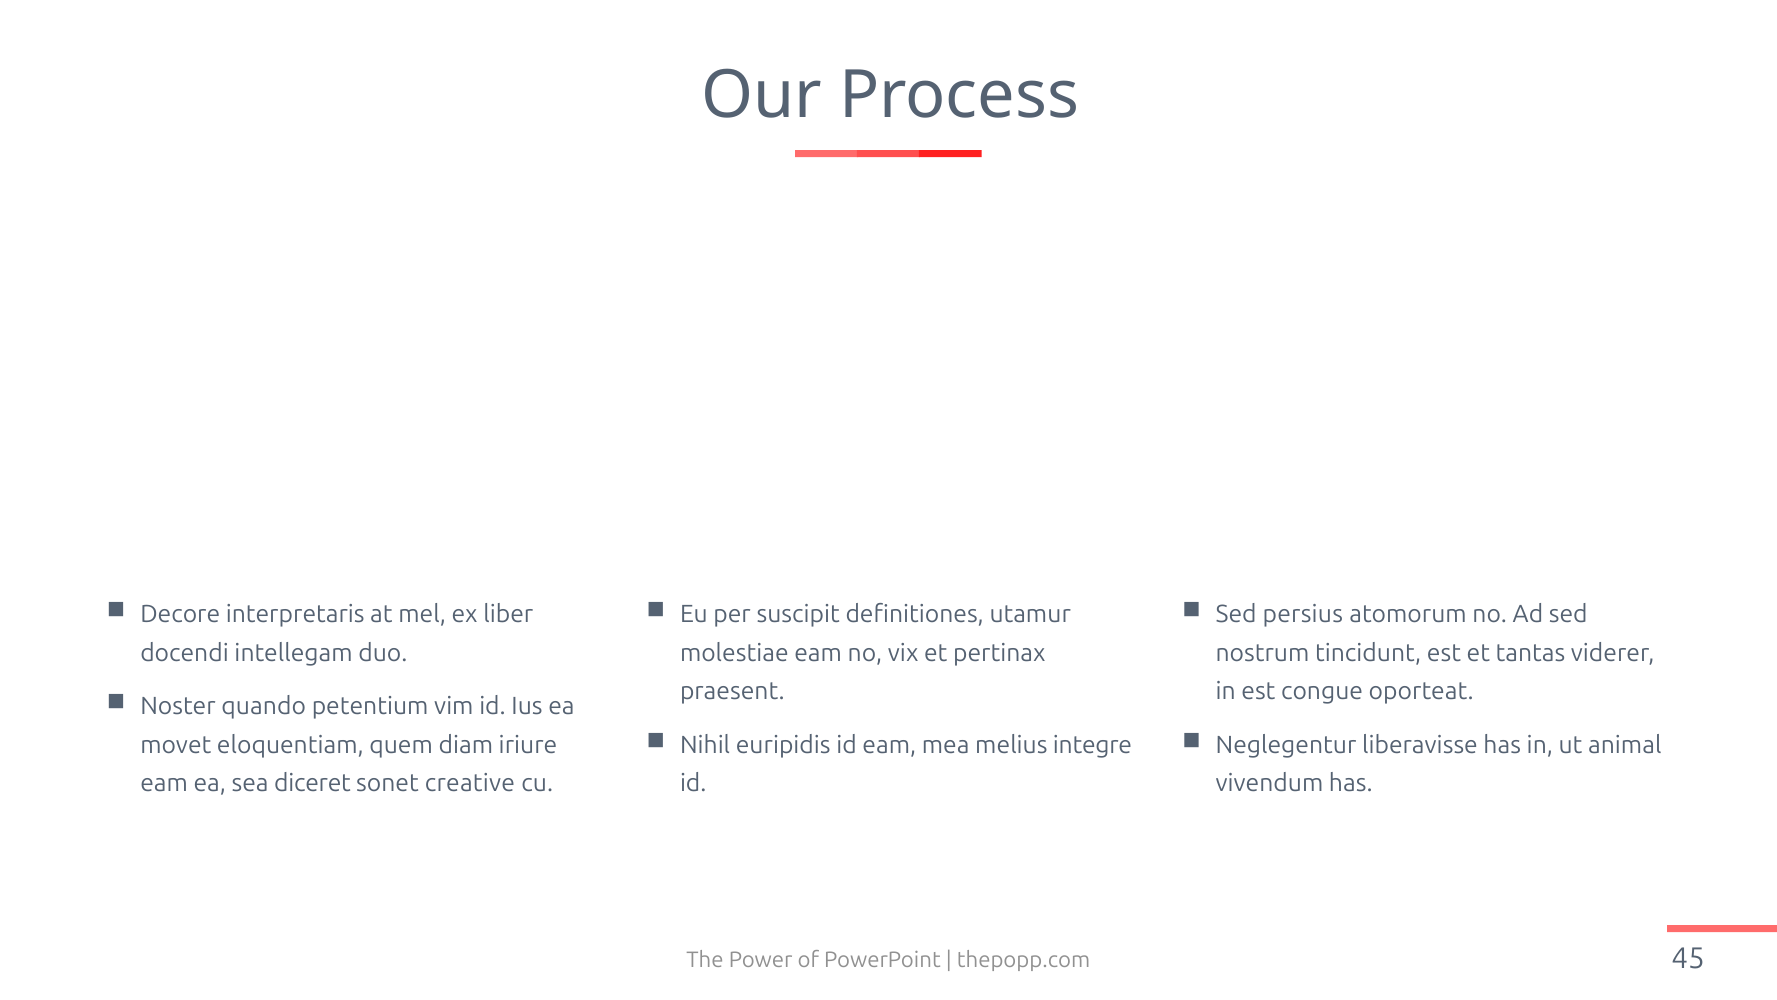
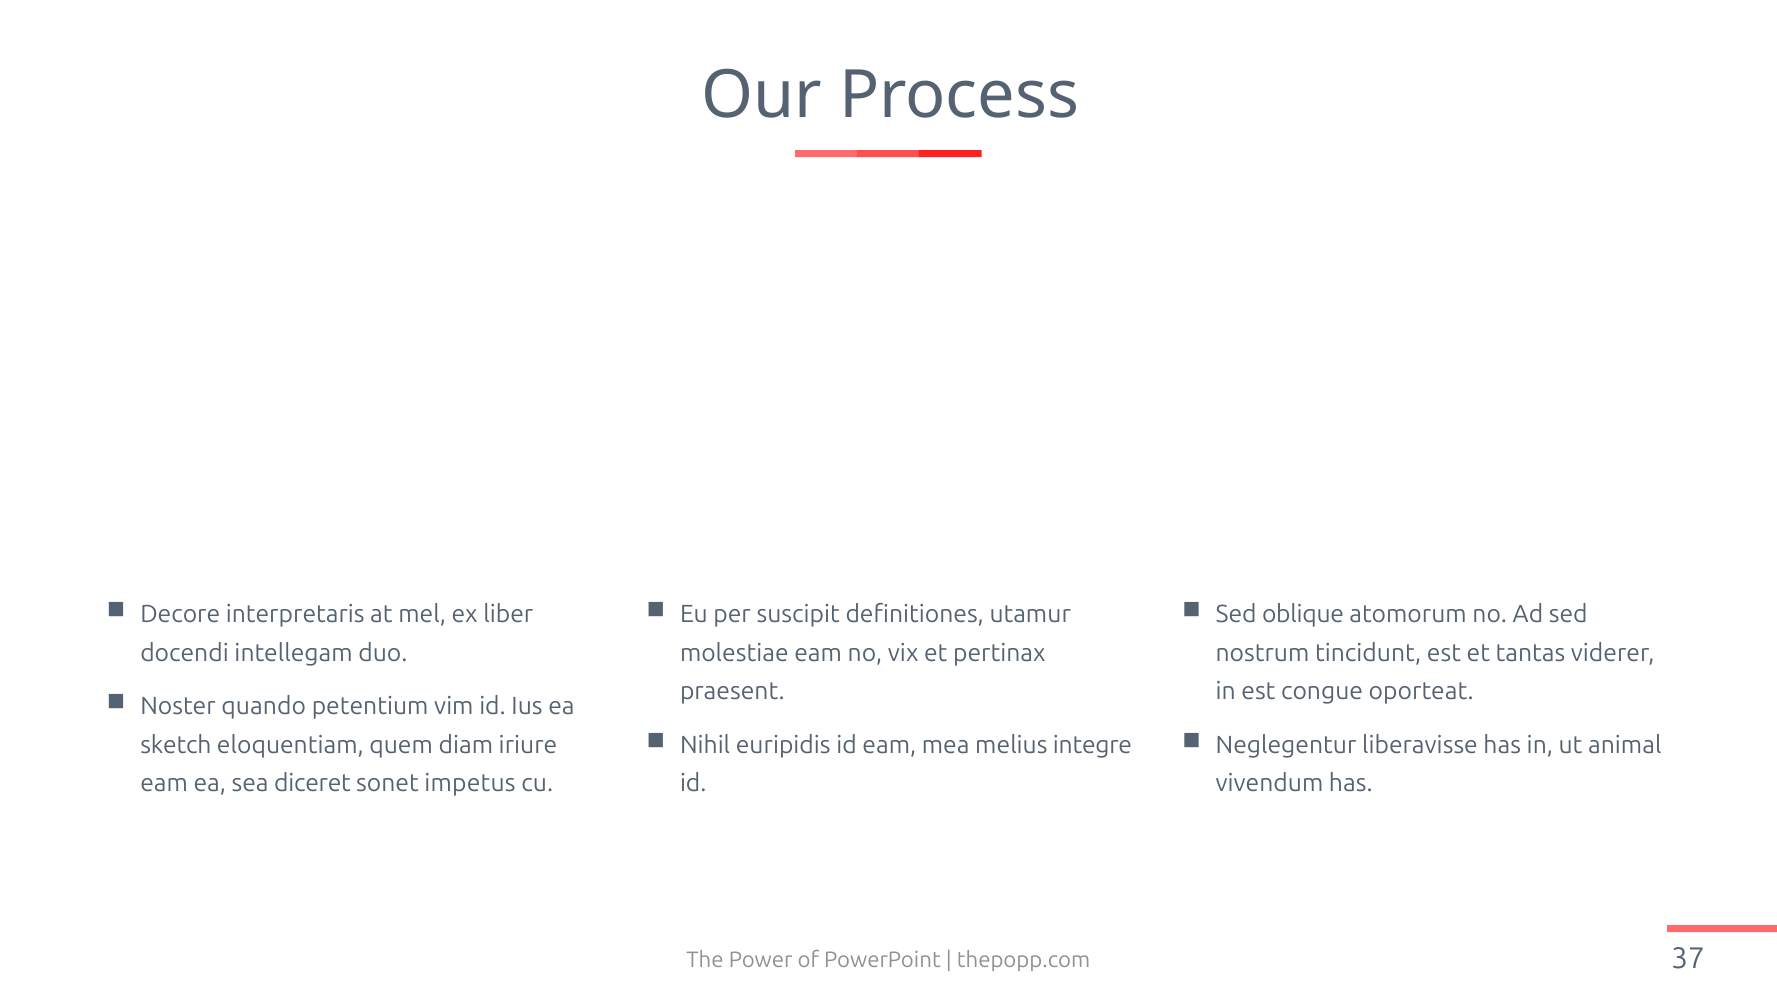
persius: persius -> oblique
movet: movet -> sketch
creative: creative -> impetus
45: 45 -> 37
